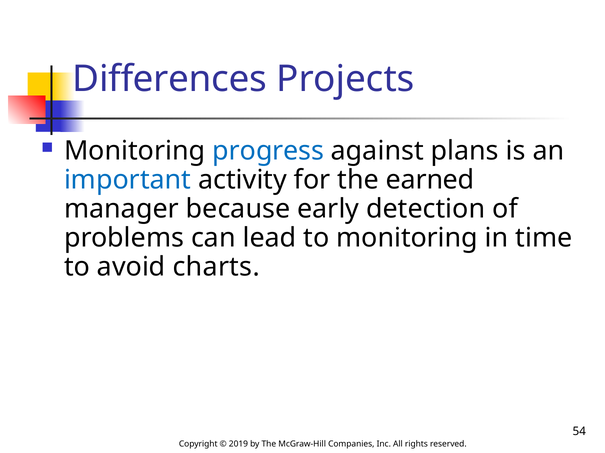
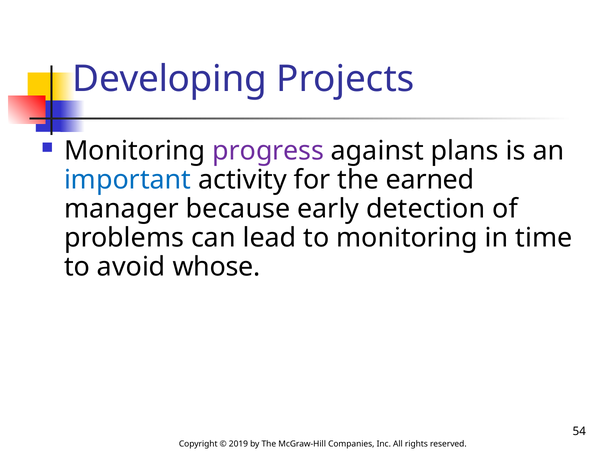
Differences: Differences -> Developing
progress colour: blue -> purple
charts: charts -> whose
